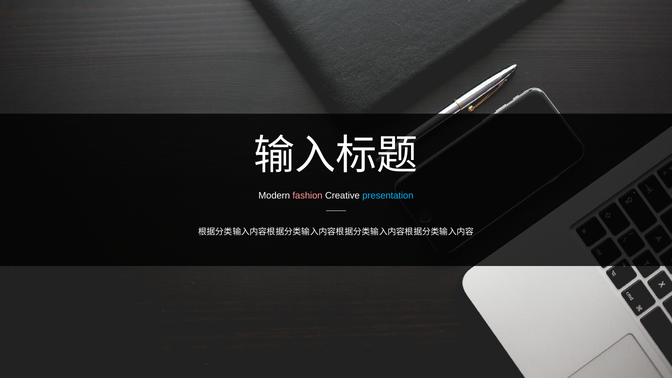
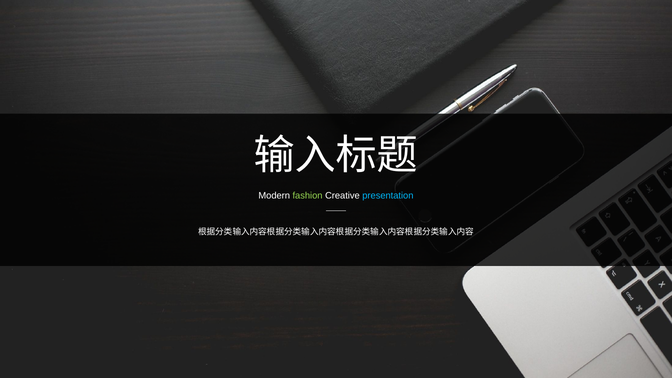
fashion colour: pink -> light green
